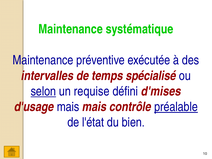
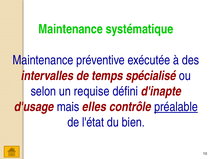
selon underline: present -> none
d'mises: d'mises -> d'inapte
mais mais: mais -> elles
